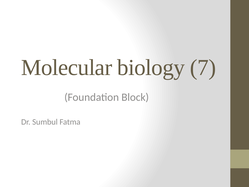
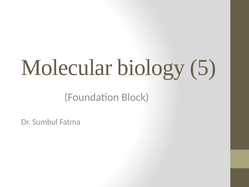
7: 7 -> 5
